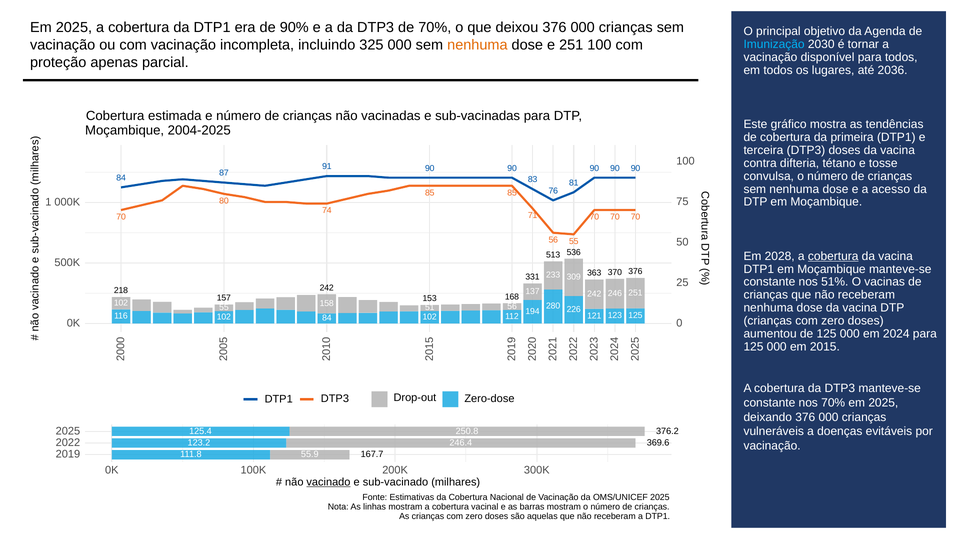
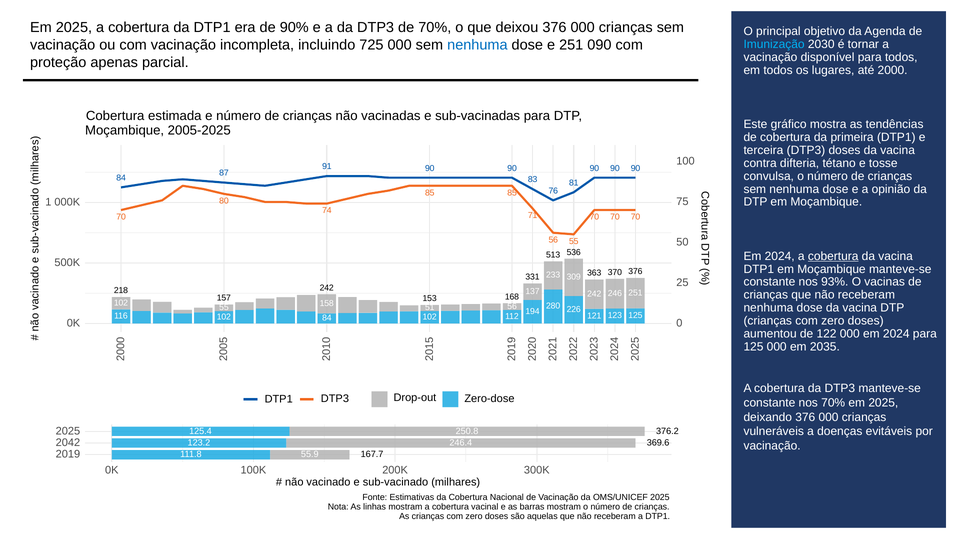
325: 325 -> 725
nenhuma at (477, 45) colour: orange -> blue
251 100: 100 -> 090
2036: 2036 -> 2000
2004-2025: 2004-2025 -> 2005-2025
acesso: acesso -> opinião
2028 at (780, 256): 2028 -> 2024
51%: 51% -> 93%
de 125: 125 -> 122
2015: 2015 -> 2035
2022: 2022 -> 2042
vacinado underline: present -> none
